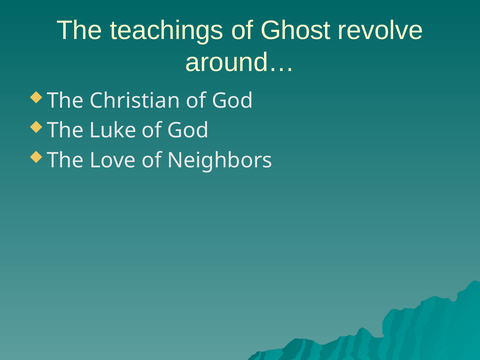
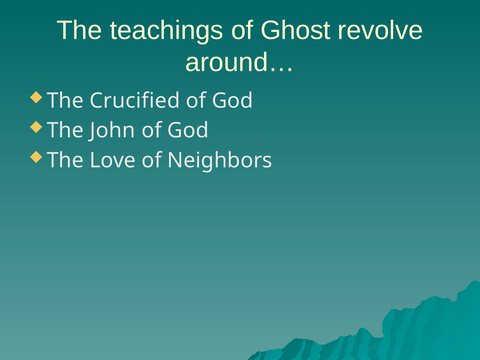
Christian: Christian -> Crucified
Luke: Luke -> John
